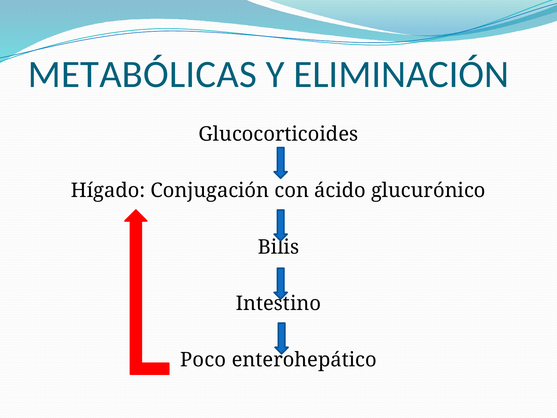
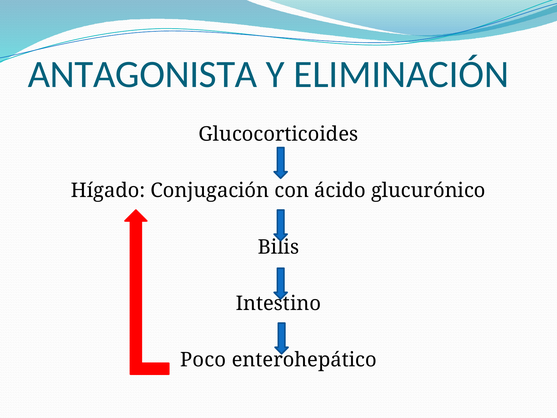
METABÓLICAS: METABÓLICAS -> ANTAGONISTA
